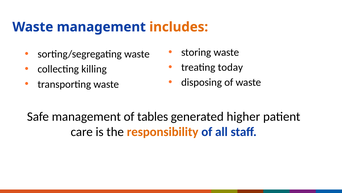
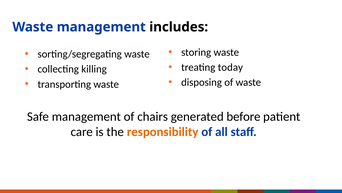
includes colour: orange -> black
tables: tables -> chairs
higher: higher -> before
